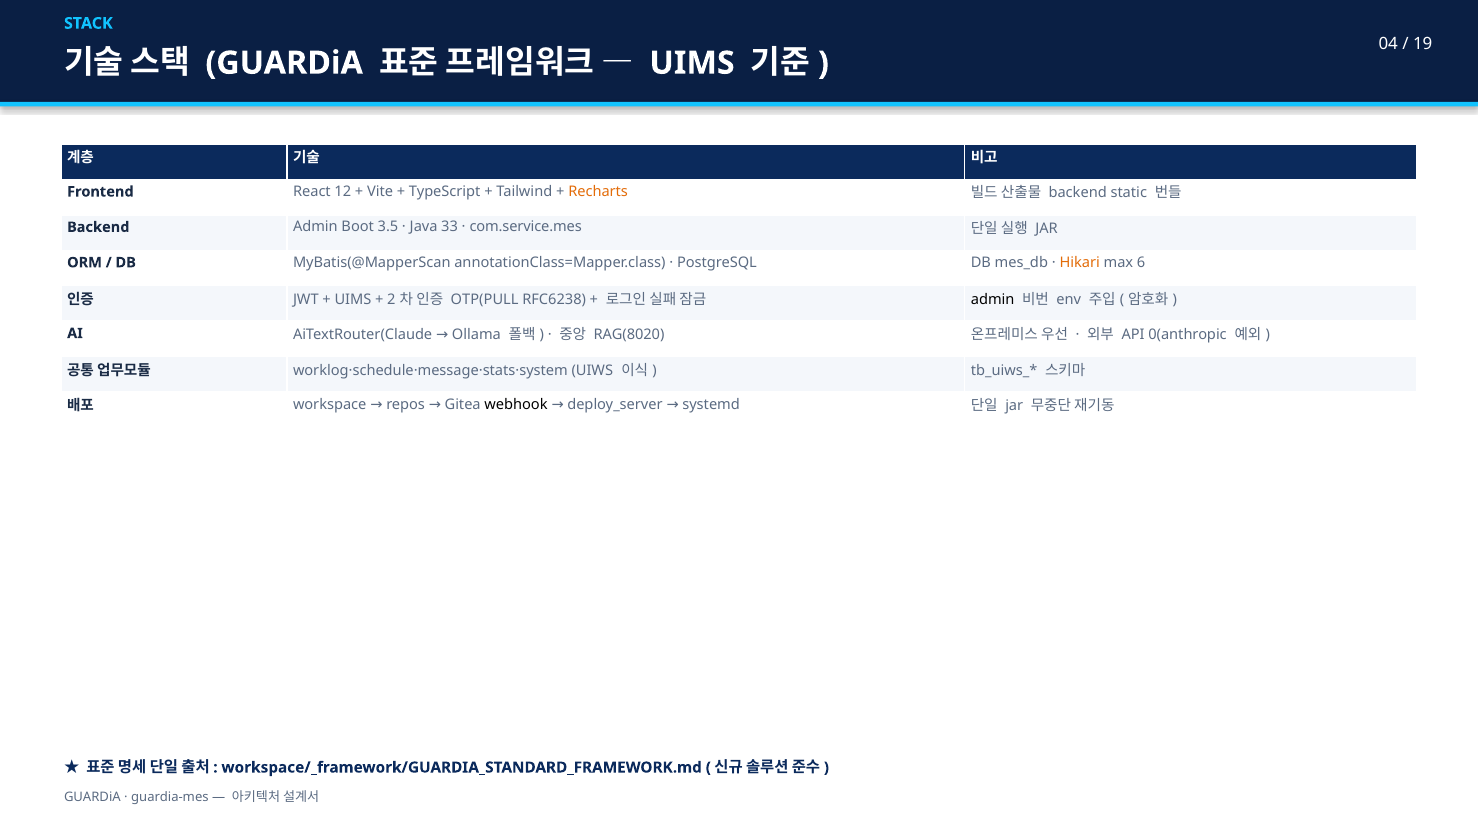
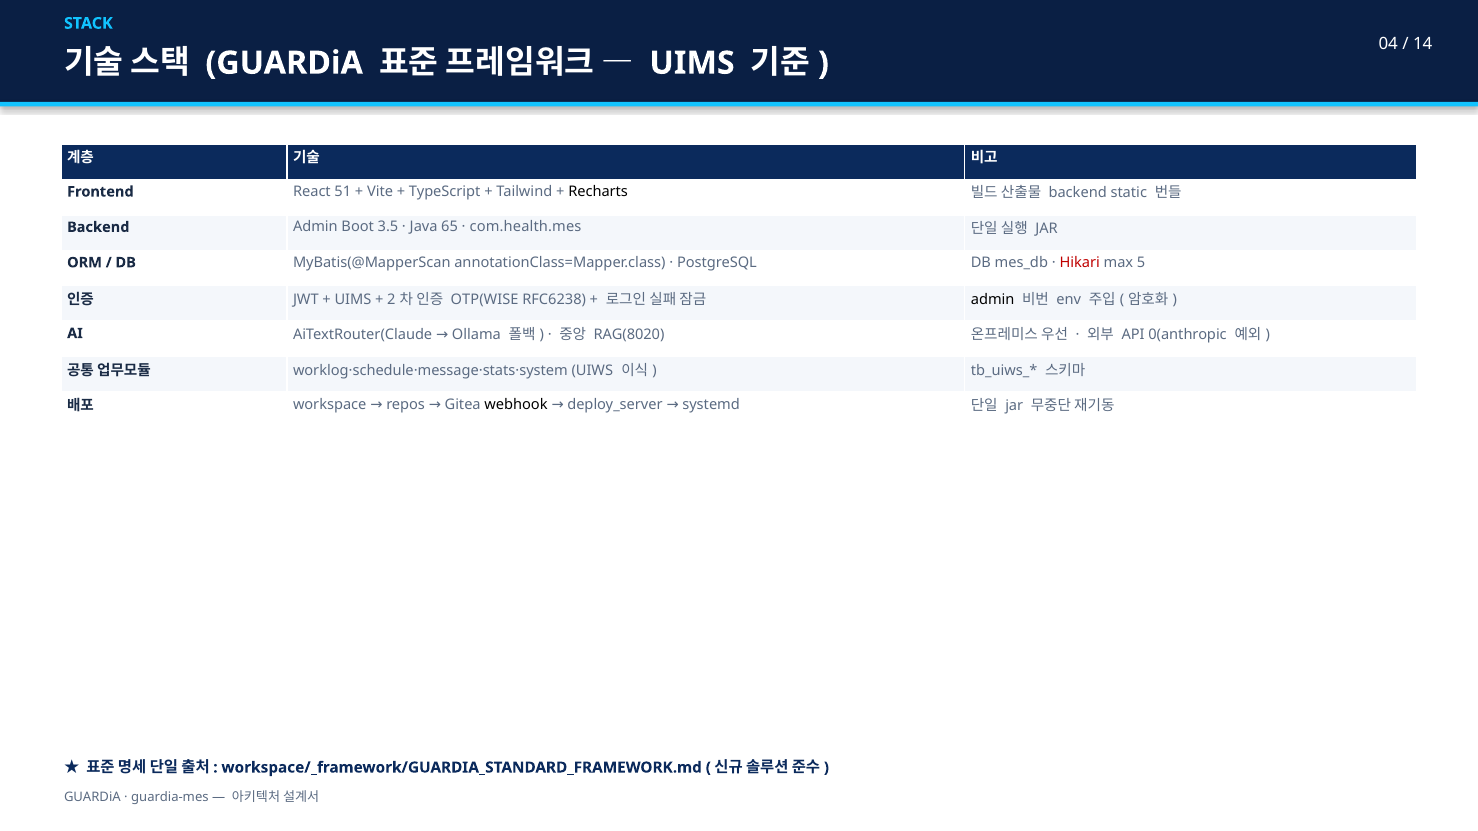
19: 19 -> 14
12: 12 -> 51
Recharts colour: orange -> black
33: 33 -> 65
com.service.mes: com.service.mes -> com.health.mes
Hikari colour: orange -> red
6: 6 -> 5
OTP(PULL: OTP(PULL -> OTP(WISE
